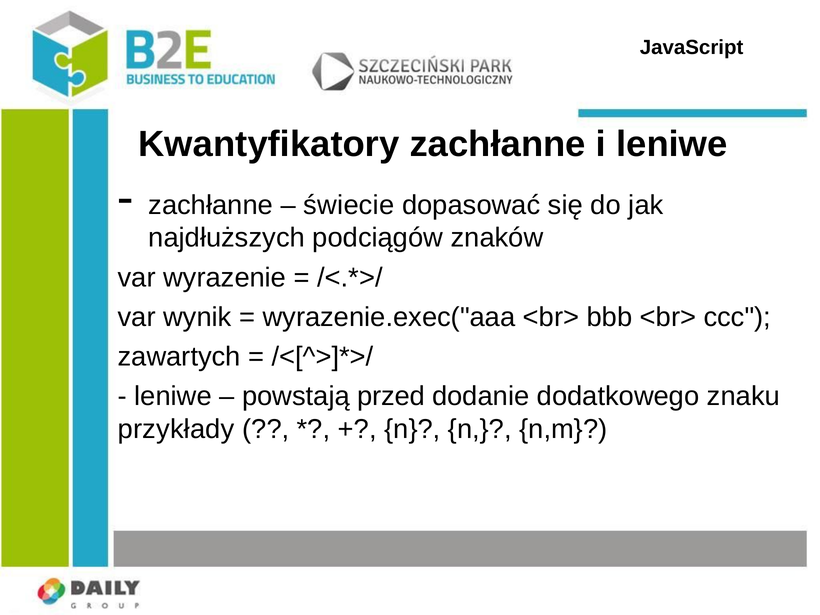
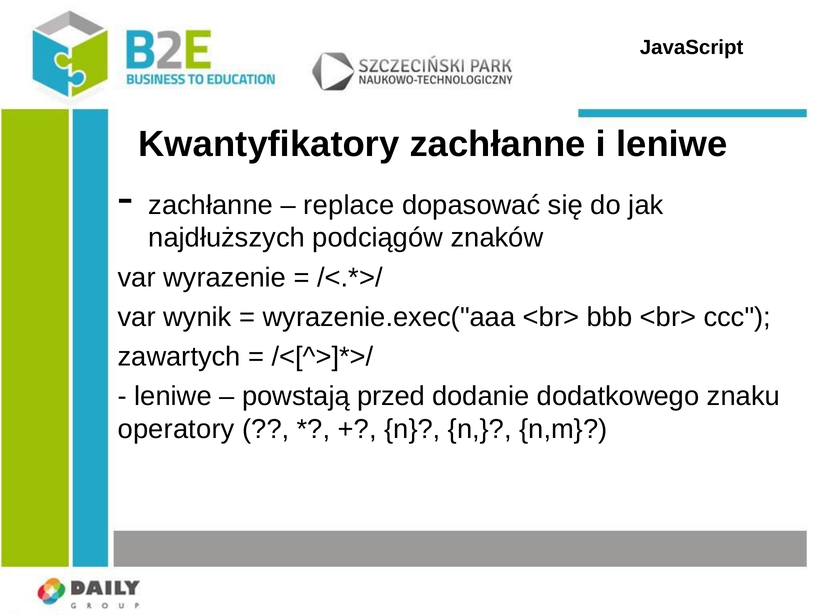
świecie: świecie -> replace
przykłady: przykłady -> operatory
